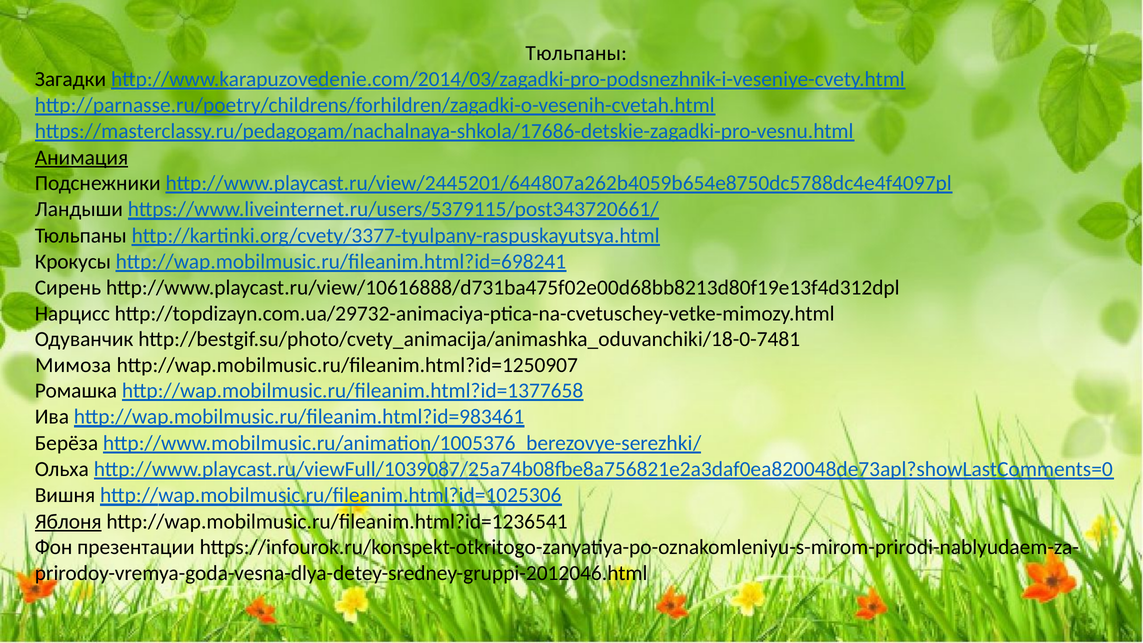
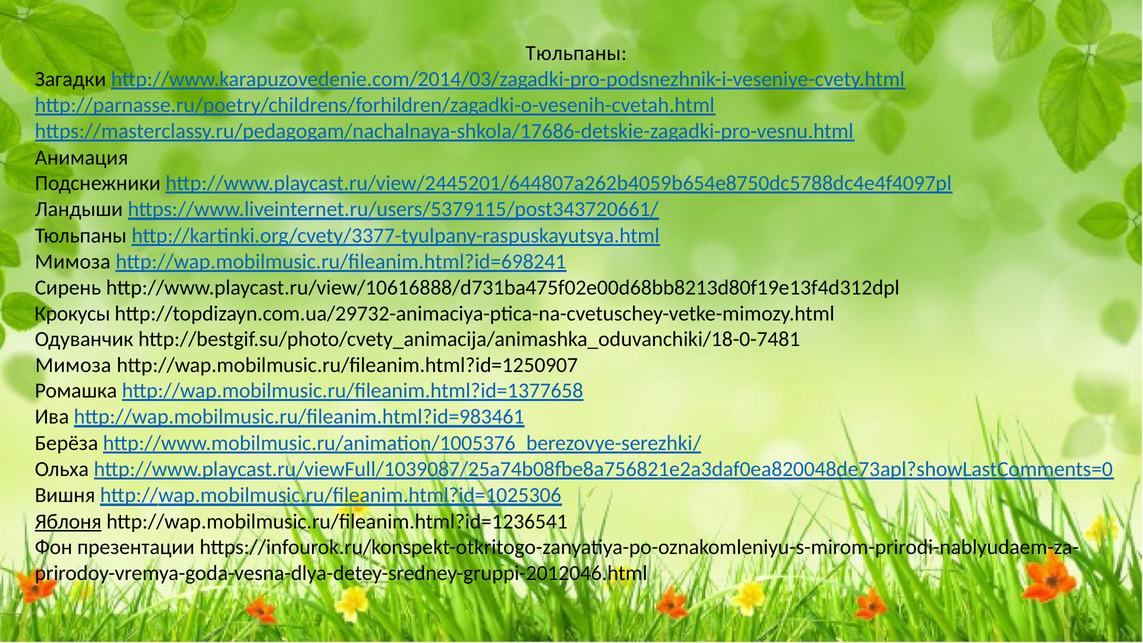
Анимация underline: present -> none
Крокусы at (73, 262): Крокусы -> Мимоза
Нарцисс: Нарцисс -> Крокусы
